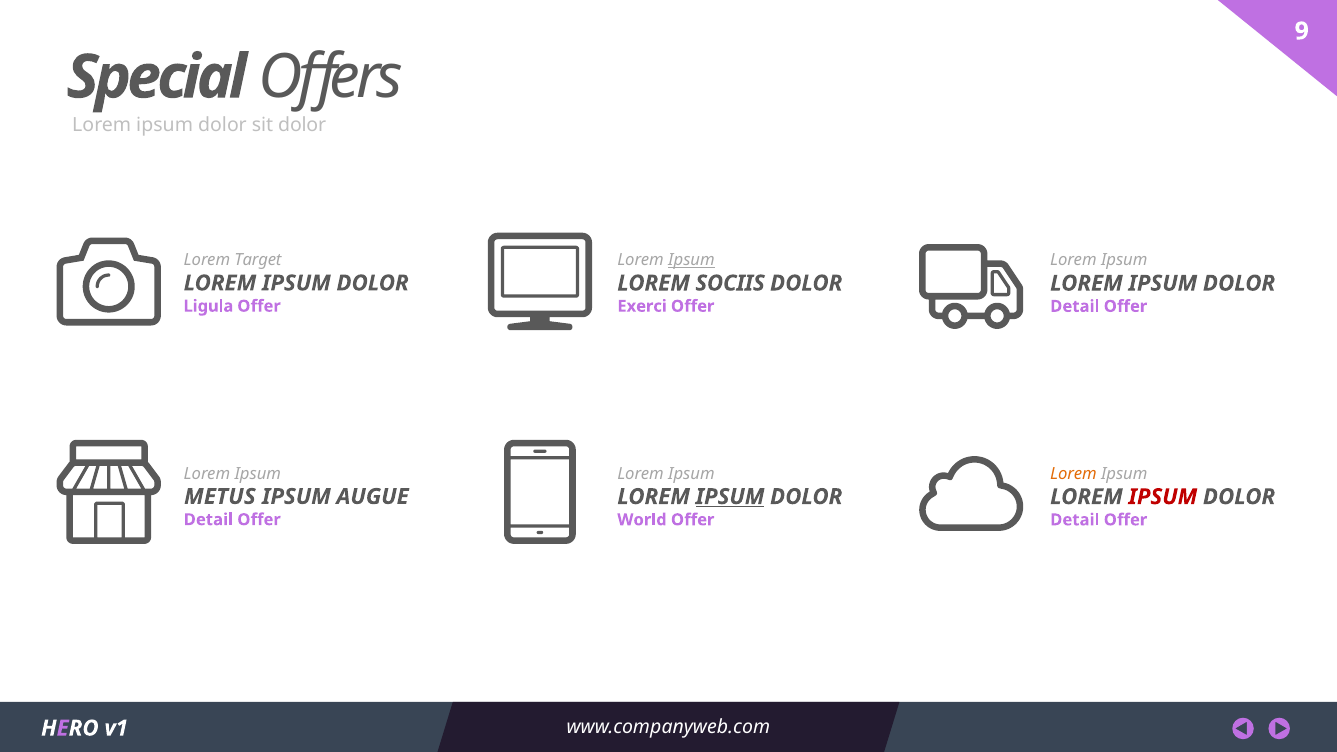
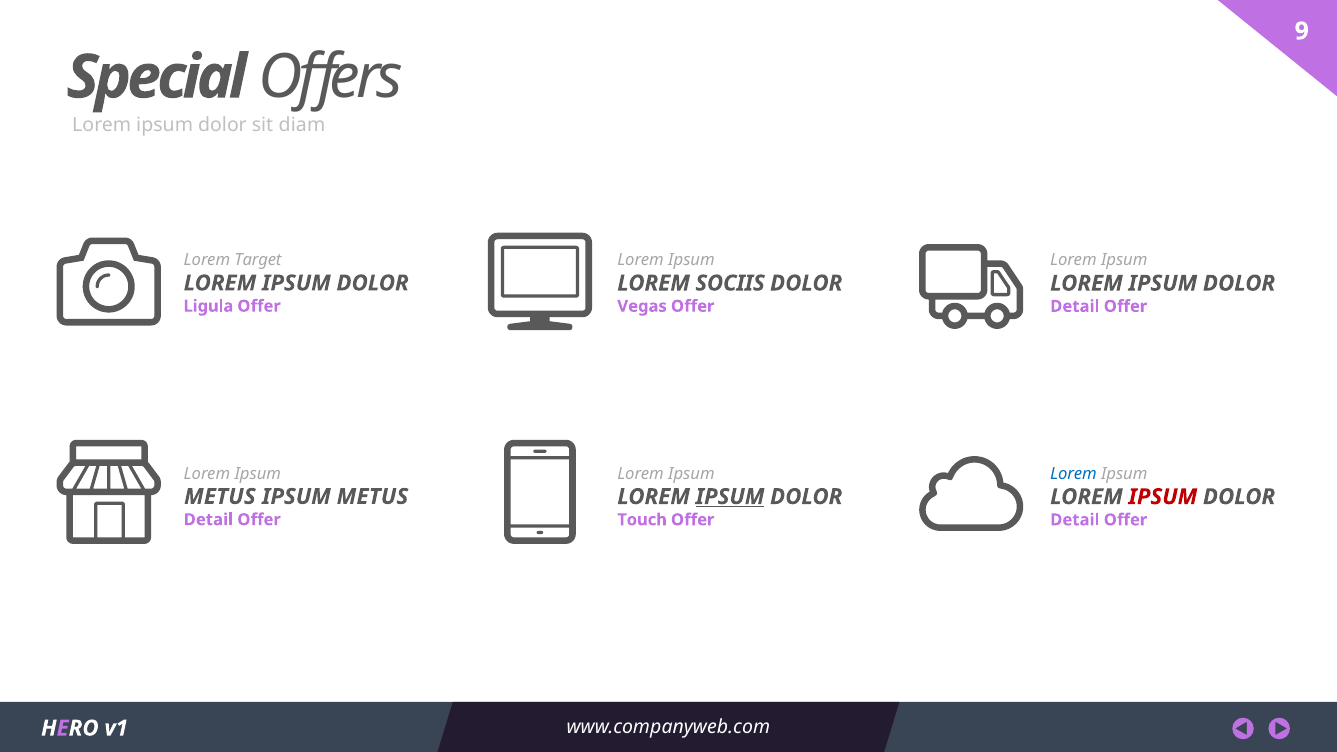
sit dolor: dolor -> diam
Ipsum at (691, 260) underline: present -> none
Exerci: Exerci -> Vegas
Lorem at (1073, 474) colour: orange -> blue
AUGUE at (373, 497): AUGUE -> METUS
World: World -> Touch
